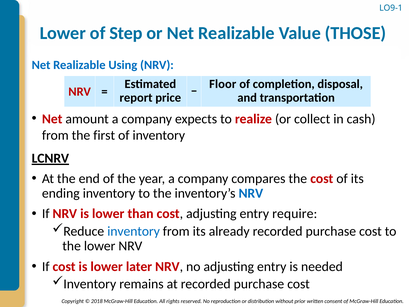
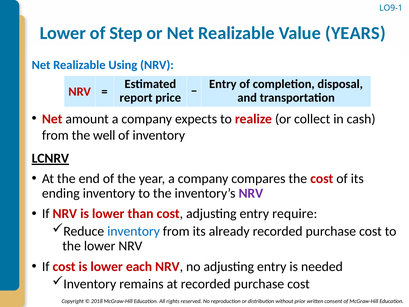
THOSE: THOSE -> YEARS
Floor at (223, 84): Floor -> Entry
first: first -> well
NRV at (251, 193) colour: blue -> purple
later: later -> each
